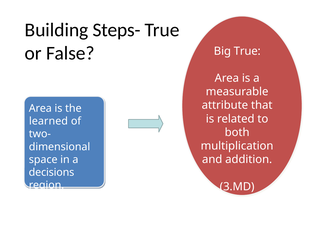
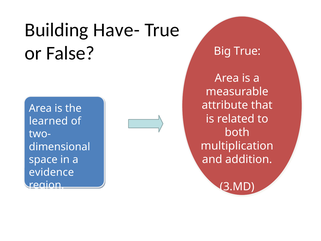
Steps-: Steps- -> Have-
decisions: decisions -> evidence
